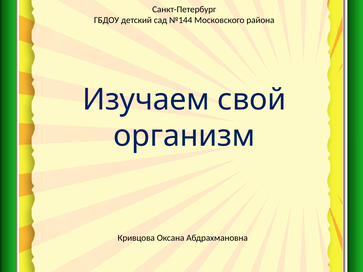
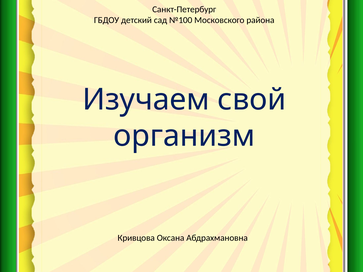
№144: №144 -> №100
